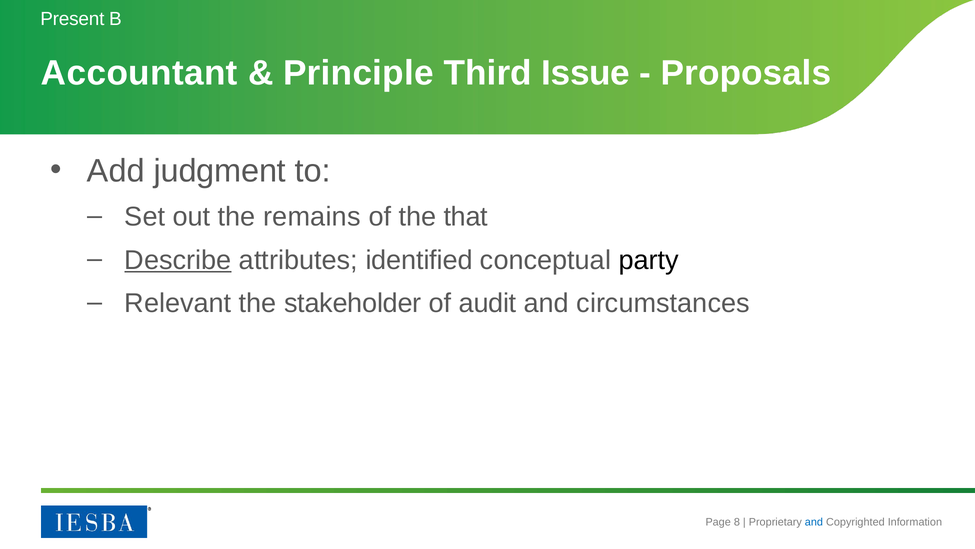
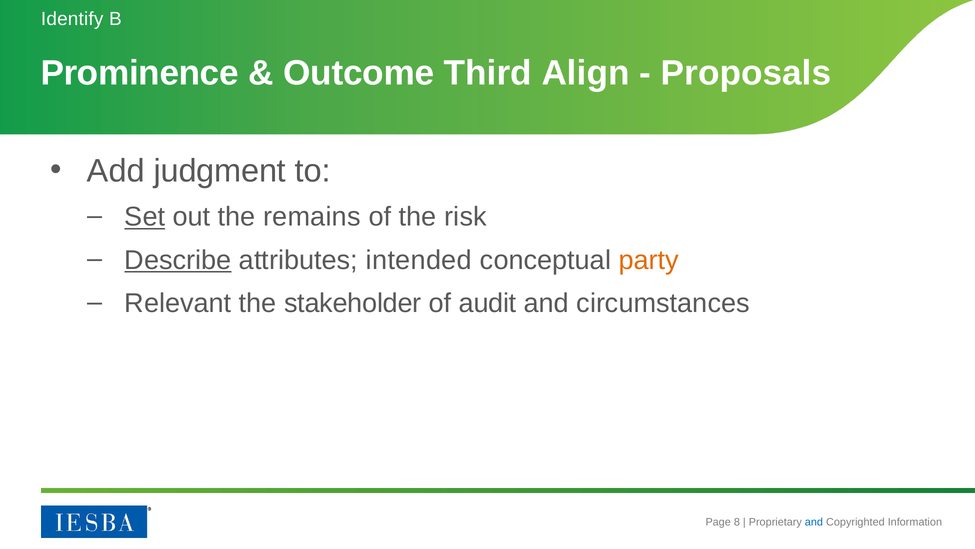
Present: Present -> Identify
Accountant: Accountant -> Prominence
Principle: Principle -> Outcome
Issue: Issue -> Align
Set underline: none -> present
that: that -> risk
identified: identified -> intended
party colour: black -> orange
